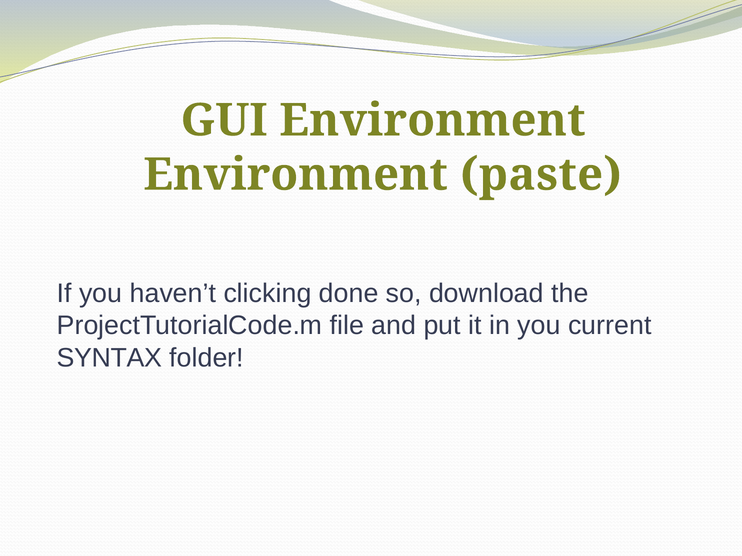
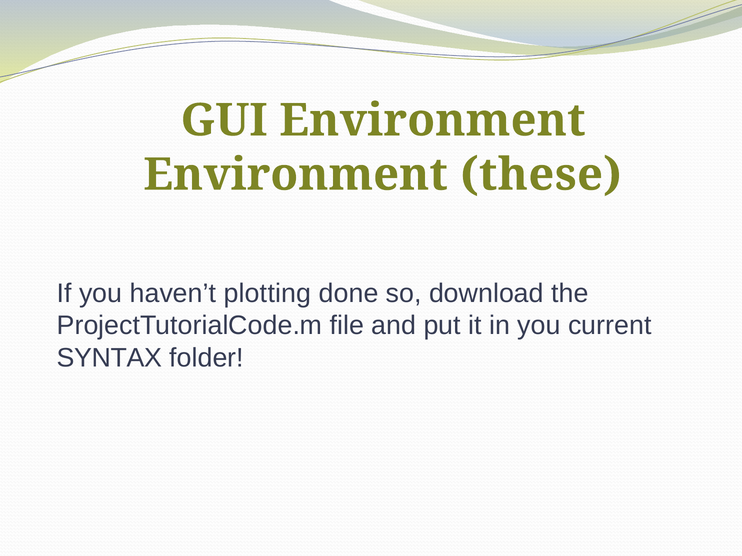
paste: paste -> these
clicking: clicking -> plotting
